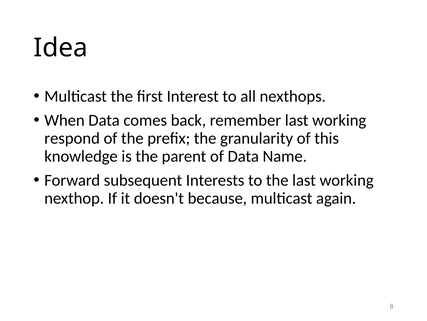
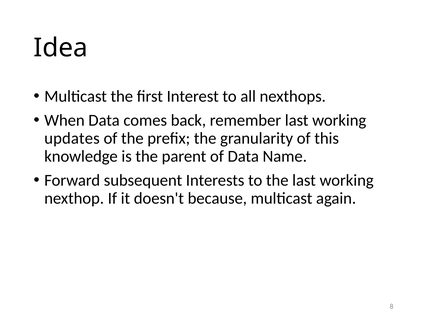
respond: respond -> updates
